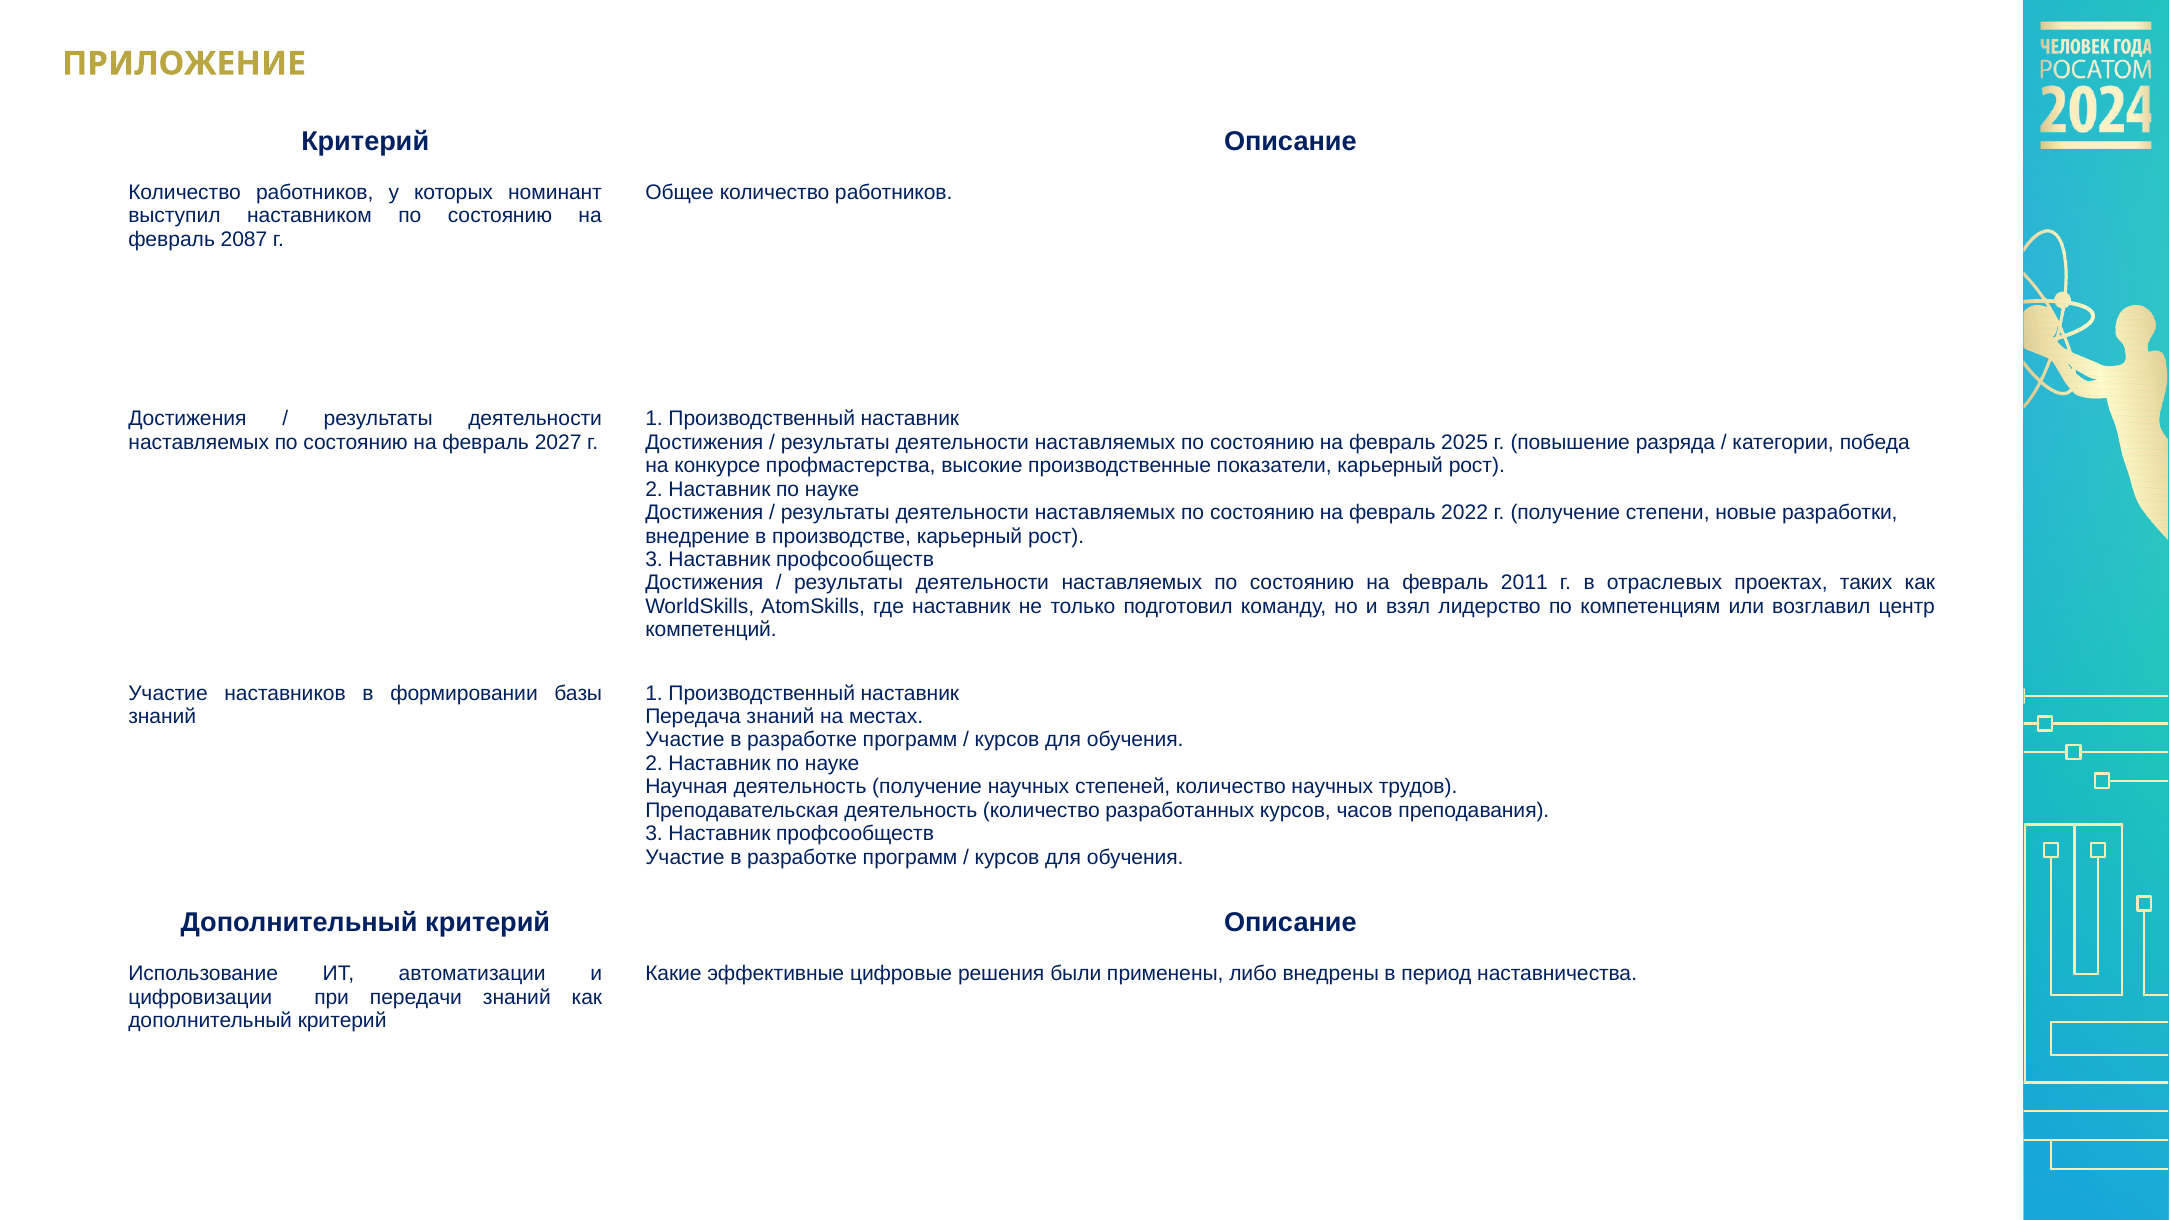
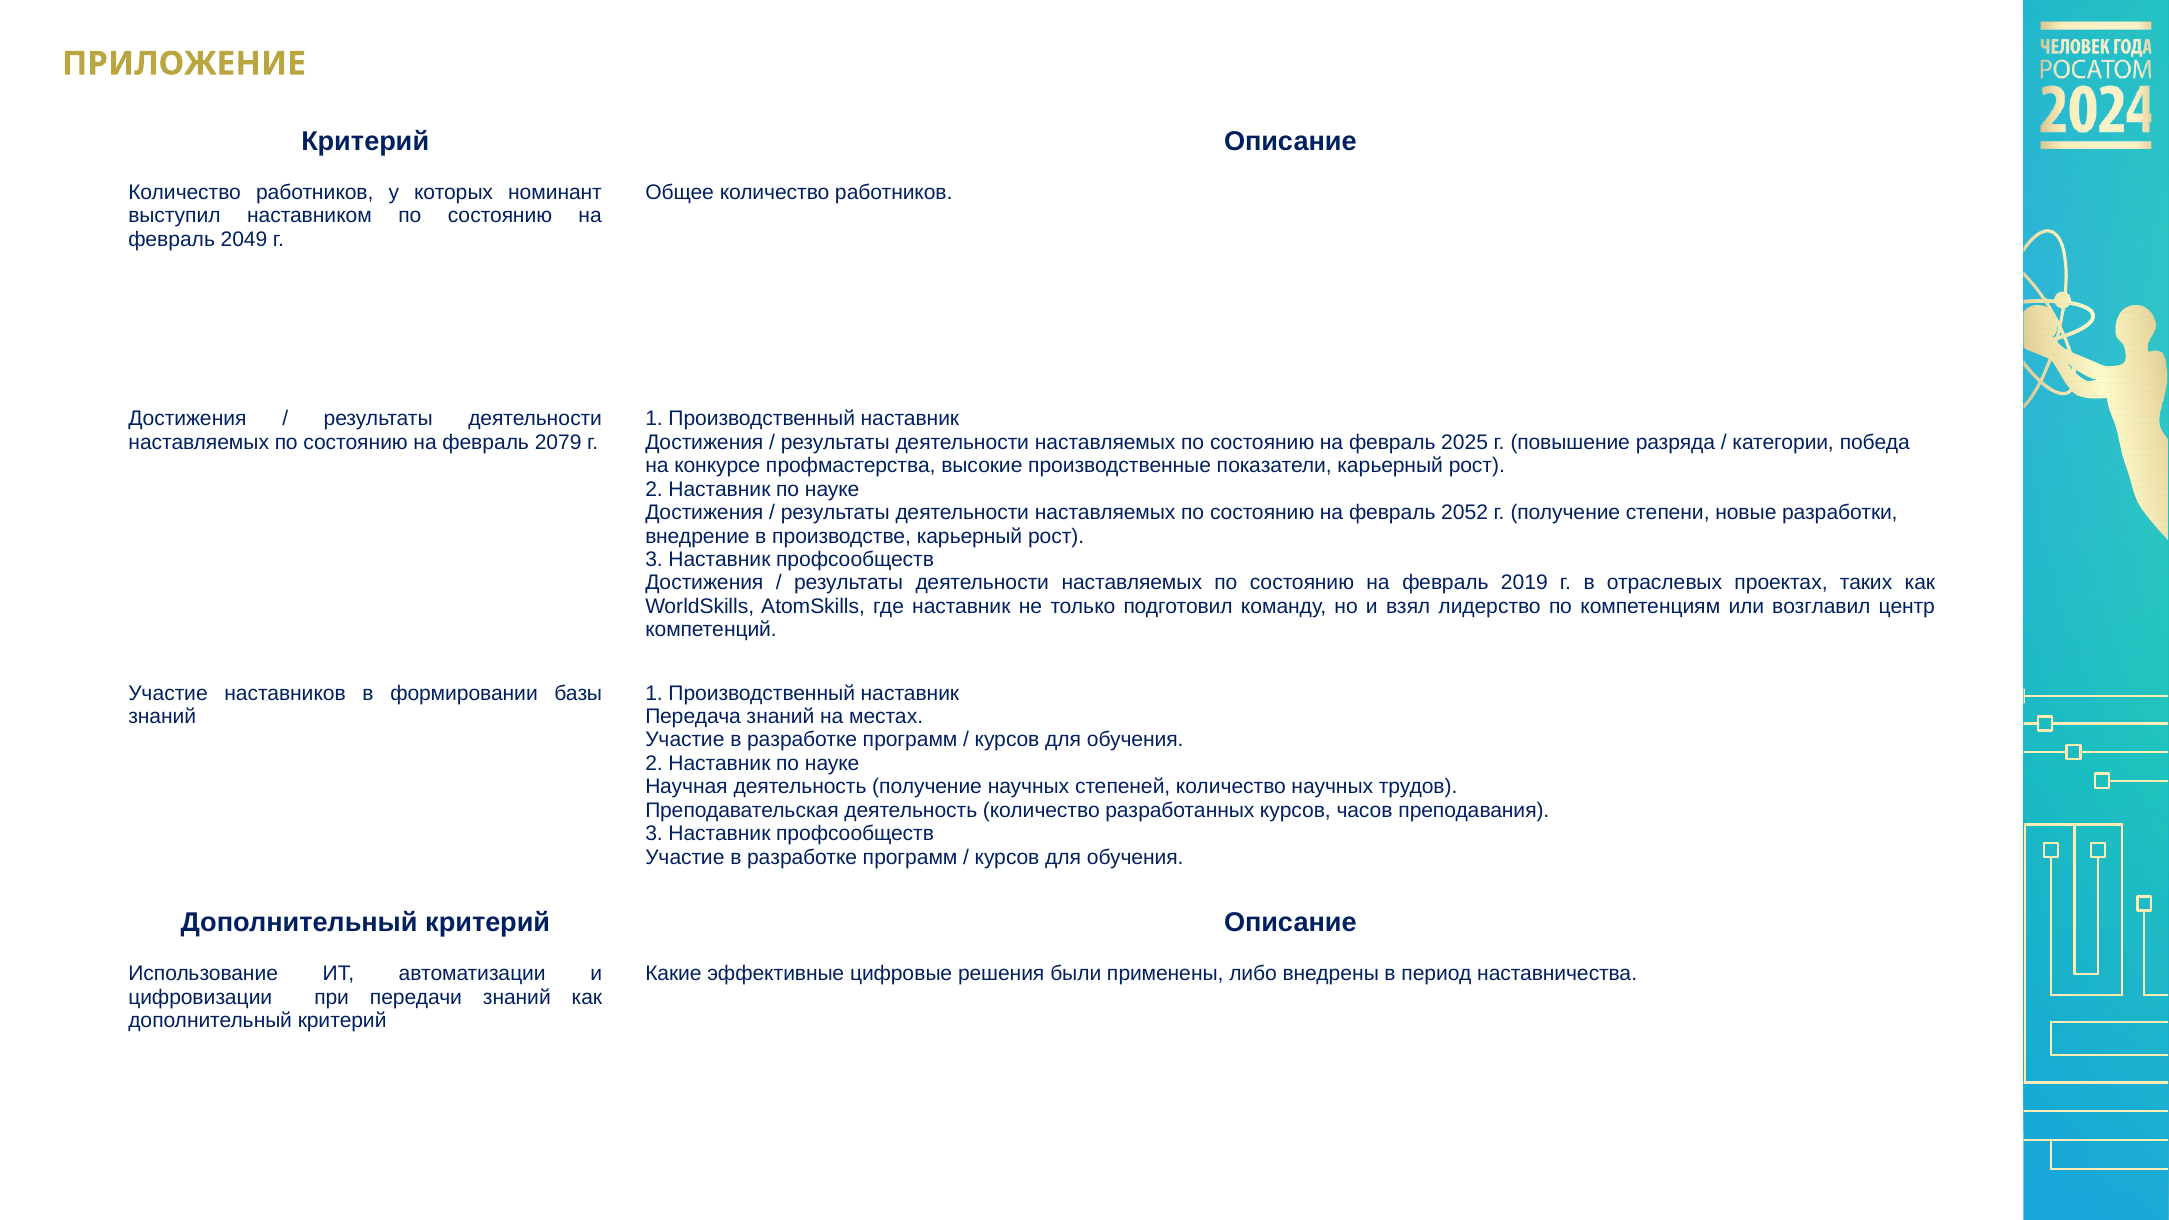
2087: 2087 -> 2049
2027: 2027 -> 2079
2022: 2022 -> 2052
2011: 2011 -> 2019
